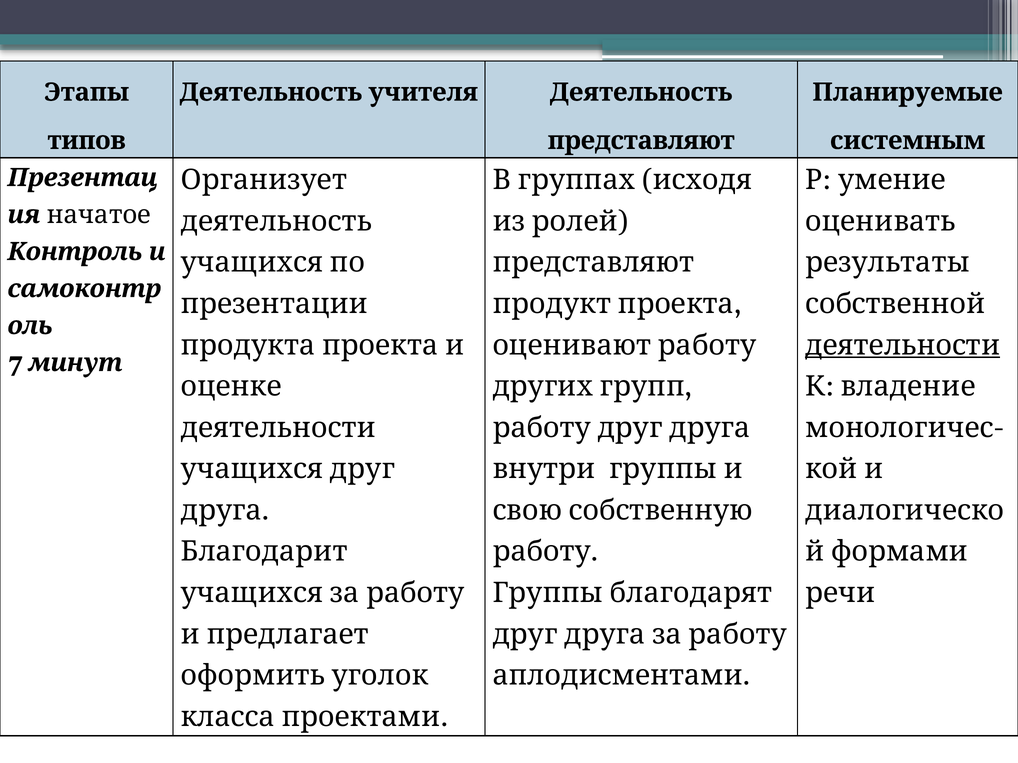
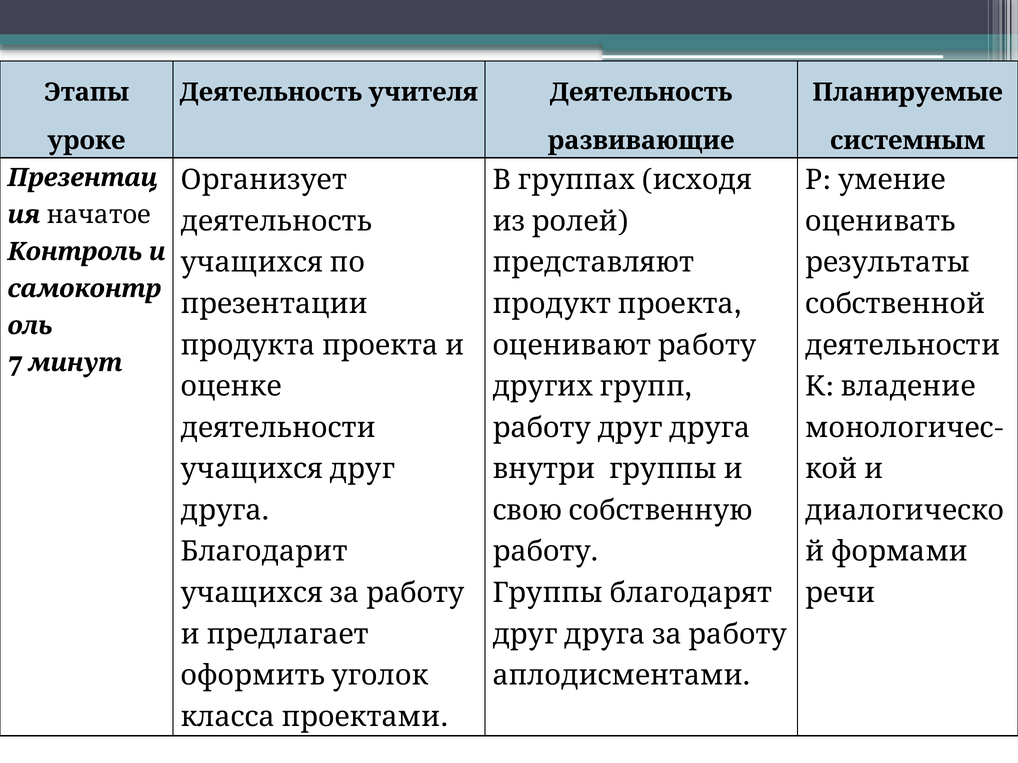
типов: типов -> уроке
представляют at (641, 141): представляют -> развивающие
деятельности at (903, 345) underline: present -> none
